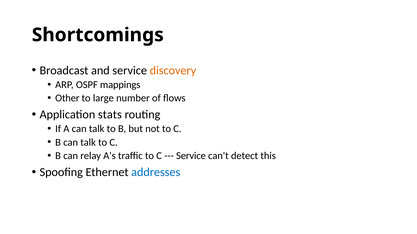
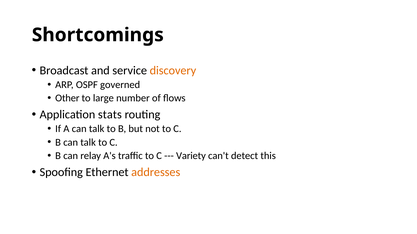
mappings: mappings -> governed
Service at (191, 156): Service -> Variety
addresses colour: blue -> orange
